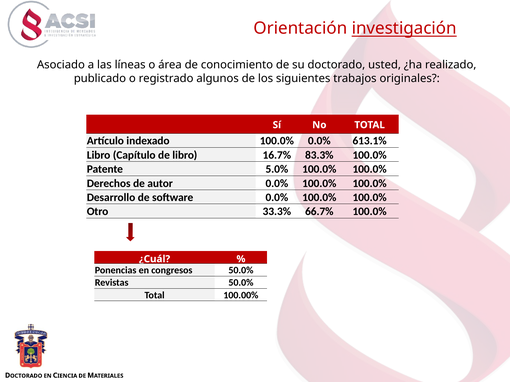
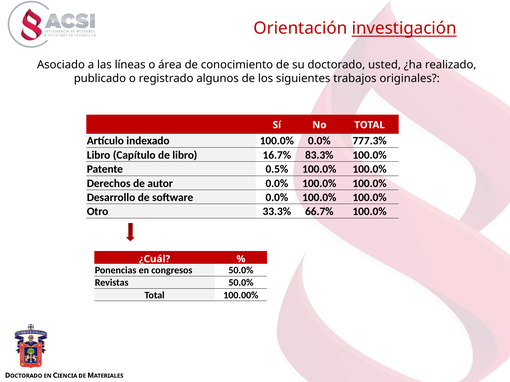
613.1%: 613.1% -> 777.3%
5.0%: 5.0% -> 0.5%
